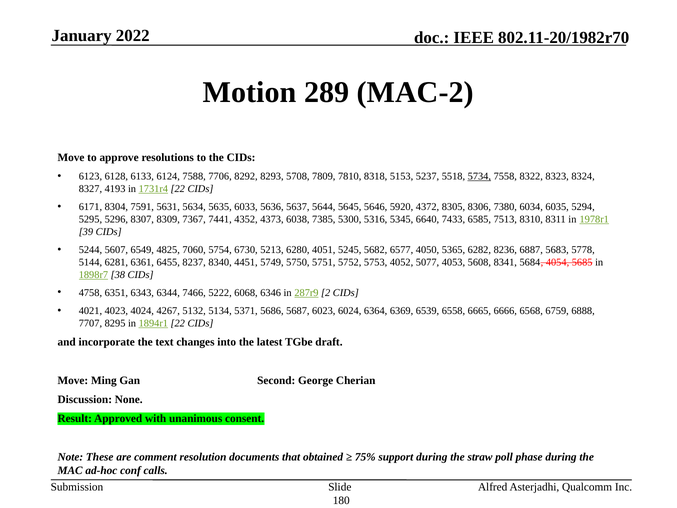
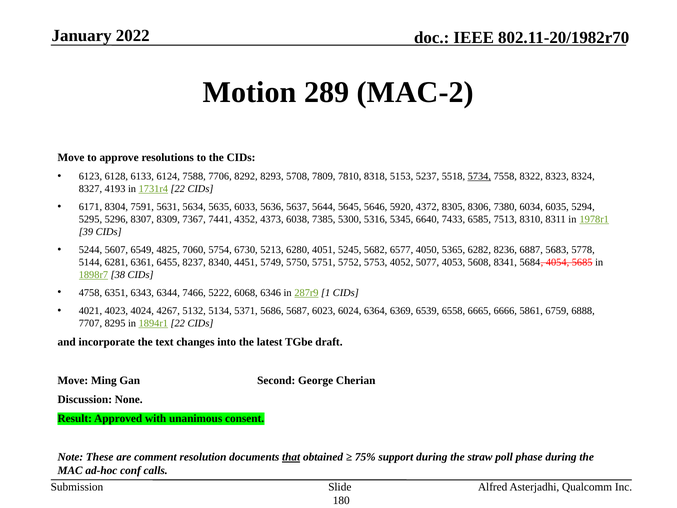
2: 2 -> 1
6568: 6568 -> 5861
that underline: none -> present
